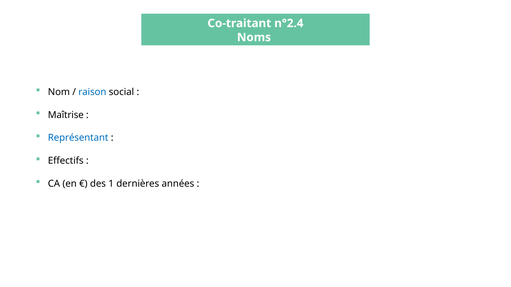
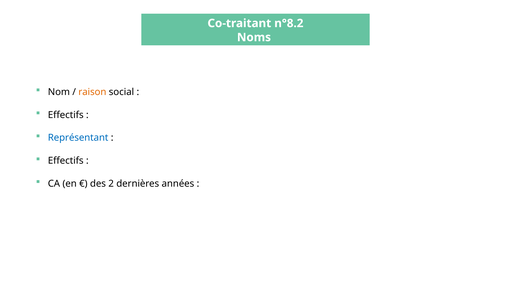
n°2.4: n°2.4 -> n°8.2
raison colour: blue -> orange
Maîtrise at (66, 115): Maîtrise -> Effectifs
1: 1 -> 2
